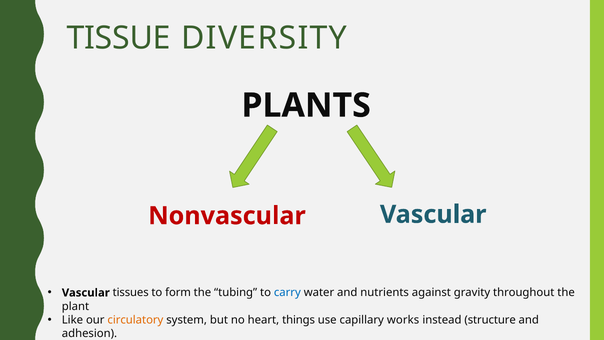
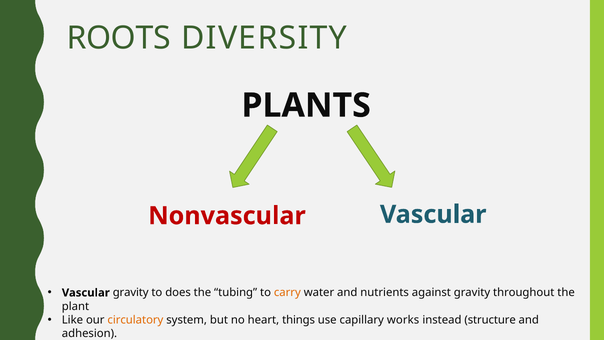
TISSUE at (119, 38): TISSUE -> ROOTS
Vascular tissues: tissues -> gravity
form: form -> does
carry colour: blue -> orange
